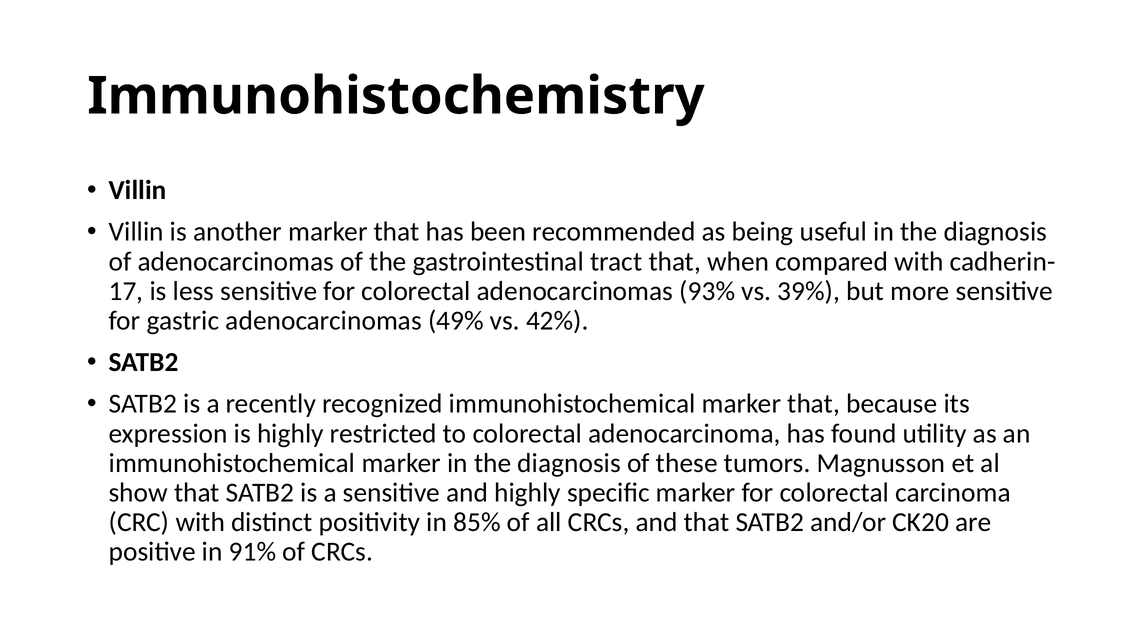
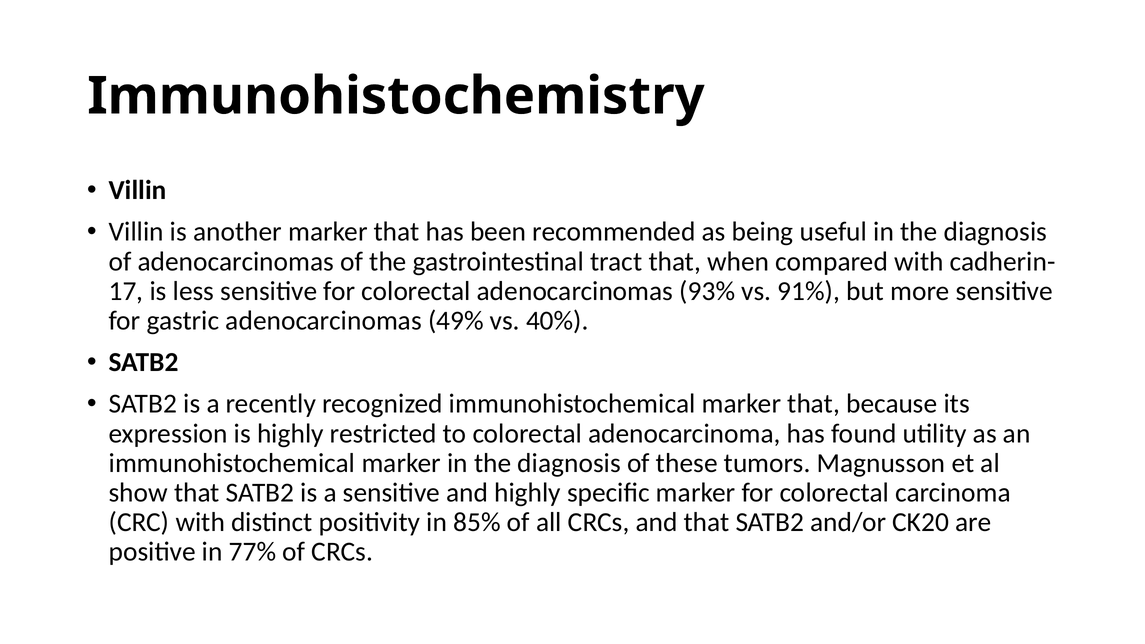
39%: 39% -> 91%
42%: 42% -> 40%
91%: 91% -> 77%
